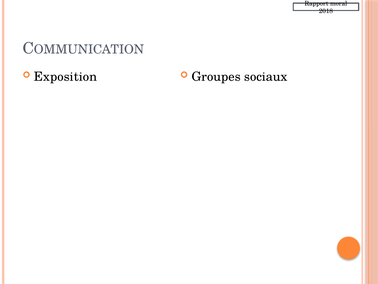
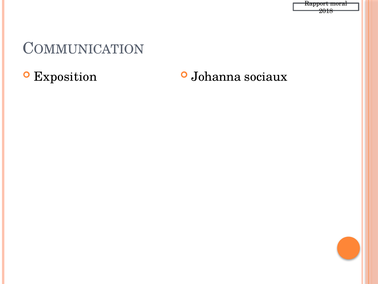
Groupes: Groupes -> Johanna
